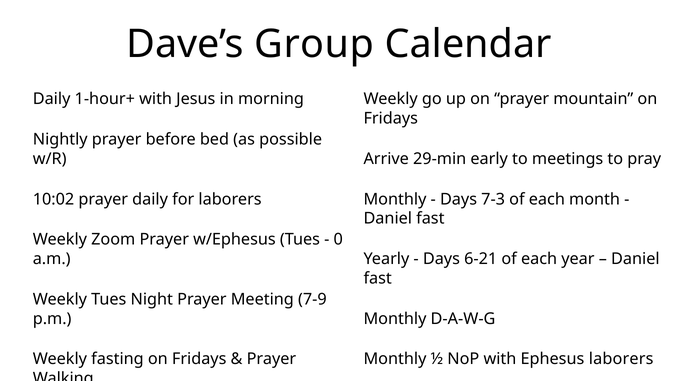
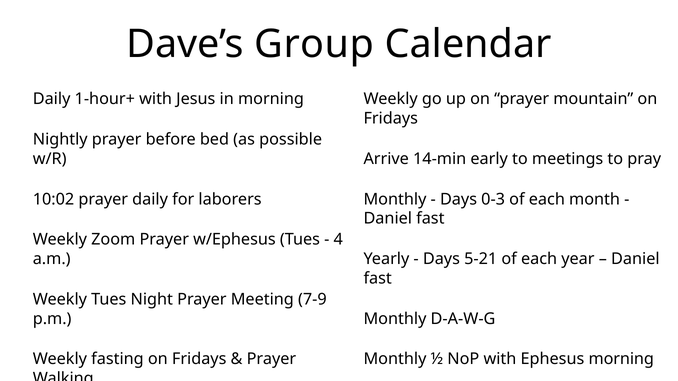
29-min: 29-min -> 14-min
7-3: 7-3 -> 0-3
0: 0 -> 4
6-21: 6-21 -> 5-21
Ephesus laborers: laborers -> morning
